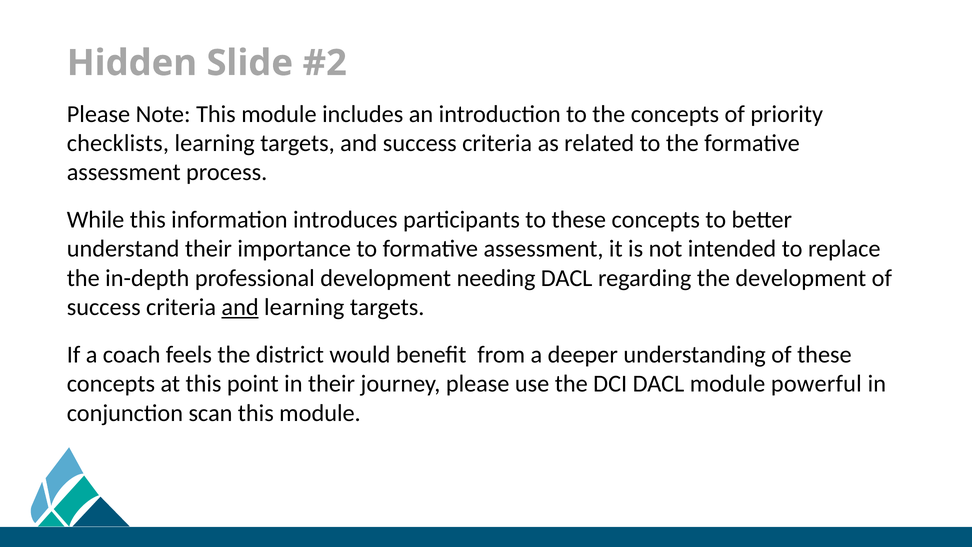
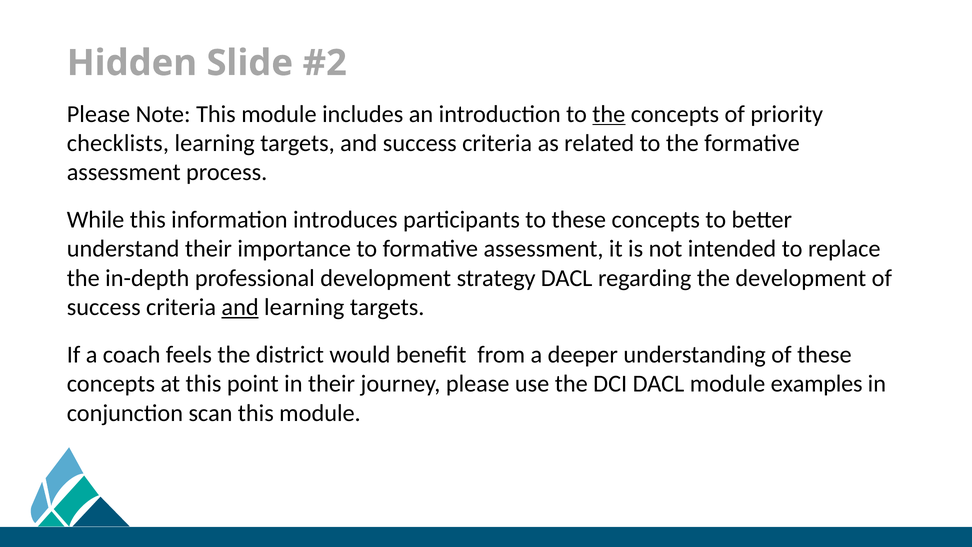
the at (609, 114) underline: none -> present
needing: needing -> strategy
powerful: powerful -> examples
